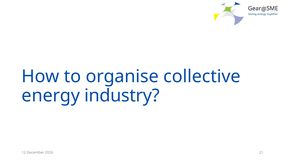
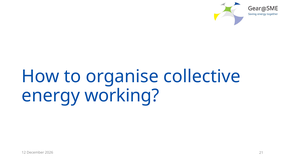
industry: industry -> working
